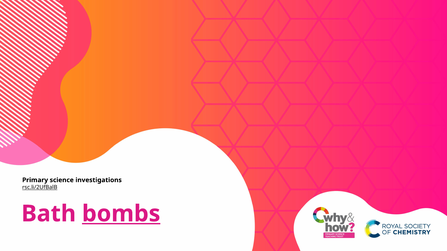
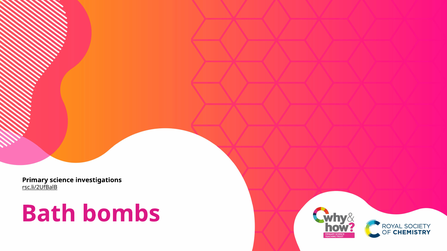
bombs underline: present -> none
